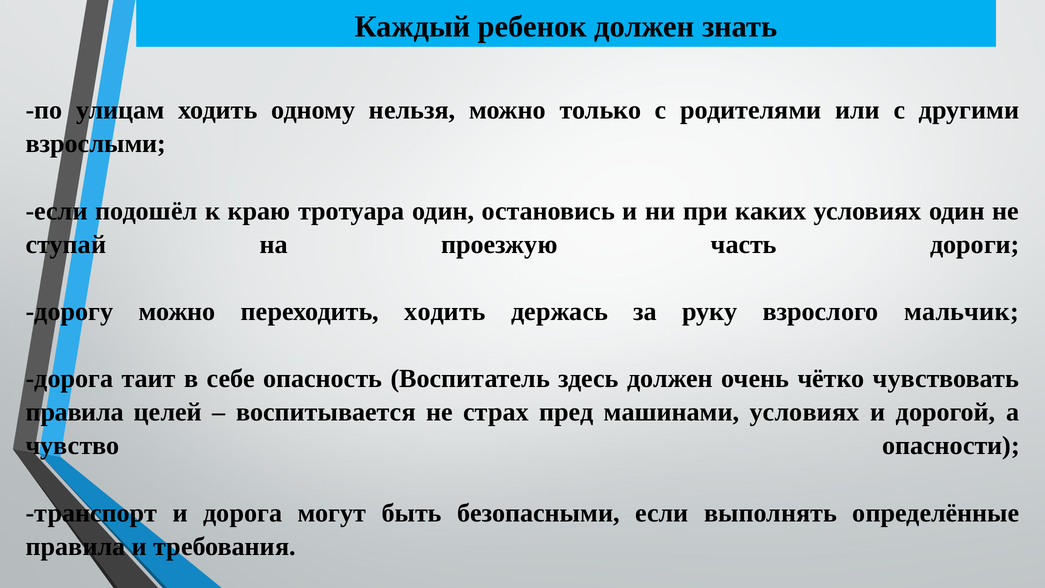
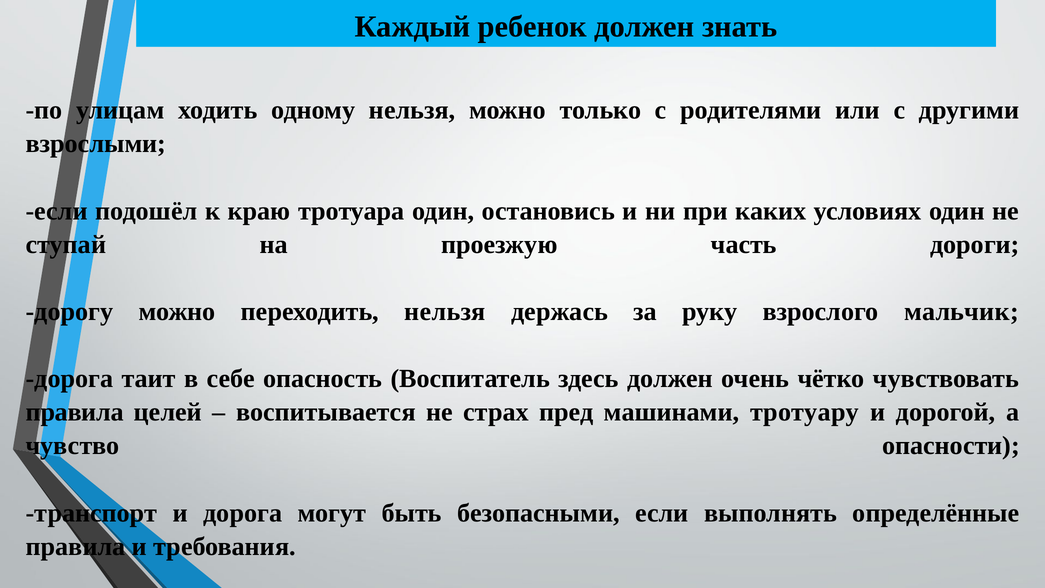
переходить ходить: ходить -> нельзя
машинами условиях: условиях -> тротуару
